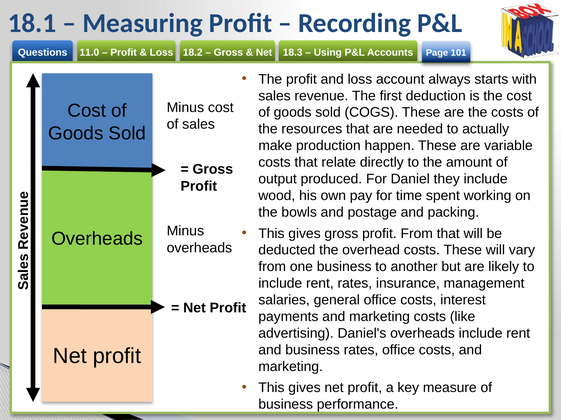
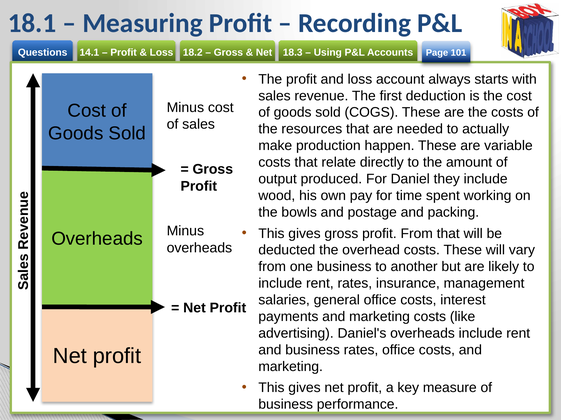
11.0: 11.0 -> 14.1
